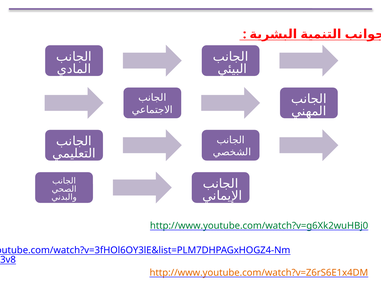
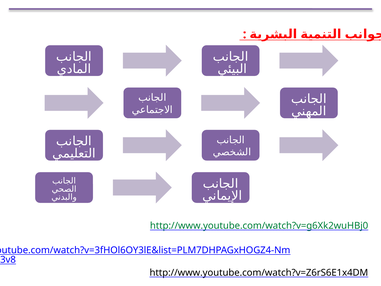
http://www.youtube.com/watch?v=Z6rS6E1x4DM colour: orange -> black
